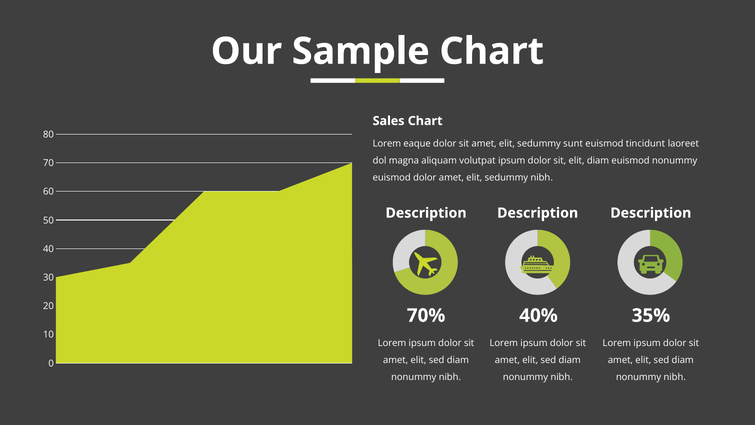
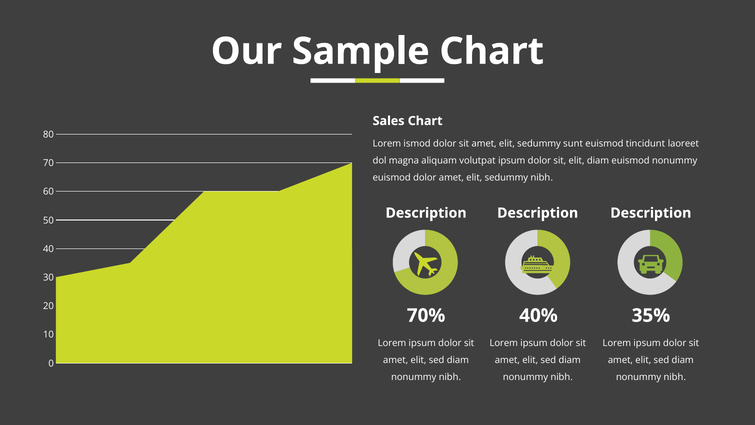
eaque: eaque -> ismod
